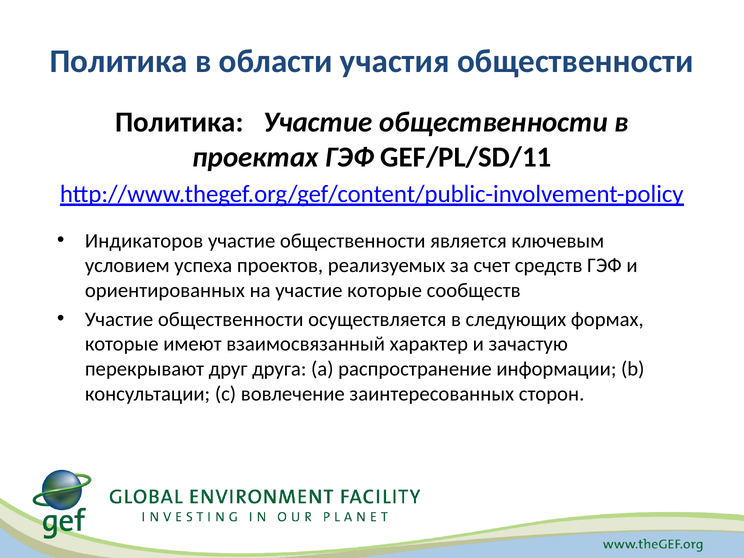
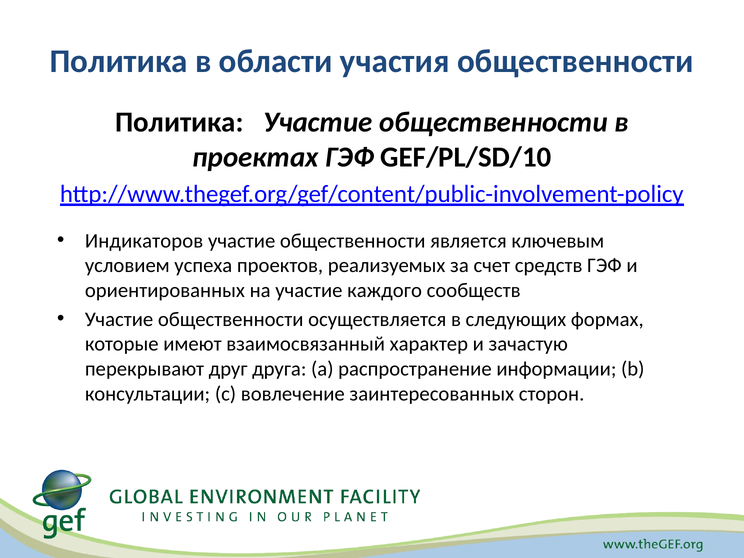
GEF/PL/SD/11: GEF/PL/SD/11 -> GEF/PL/SD/10
участие которые: которые -> каждого
